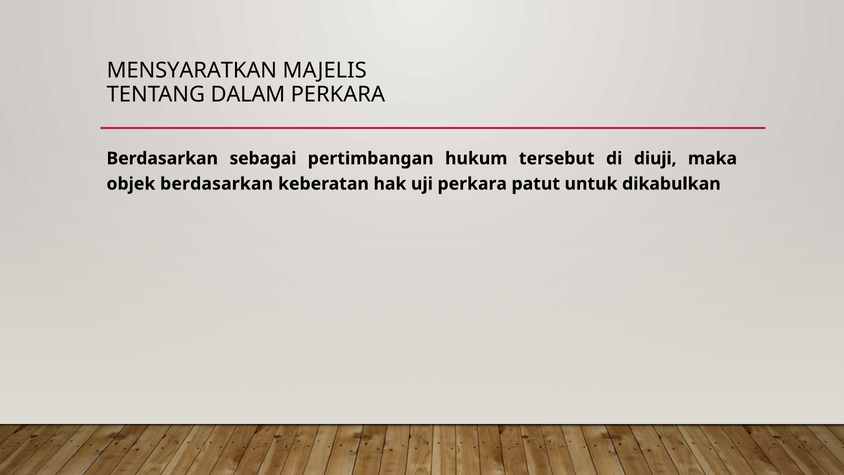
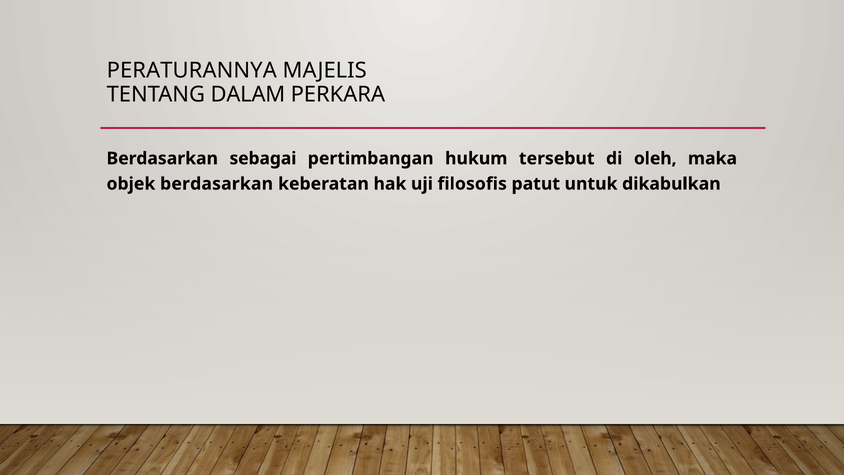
MENSYARATKAN: MENSYARATKAN -> PERATURANNYA
diuji: diuji -> oleh
uji perkara: perkara -> filosofis
